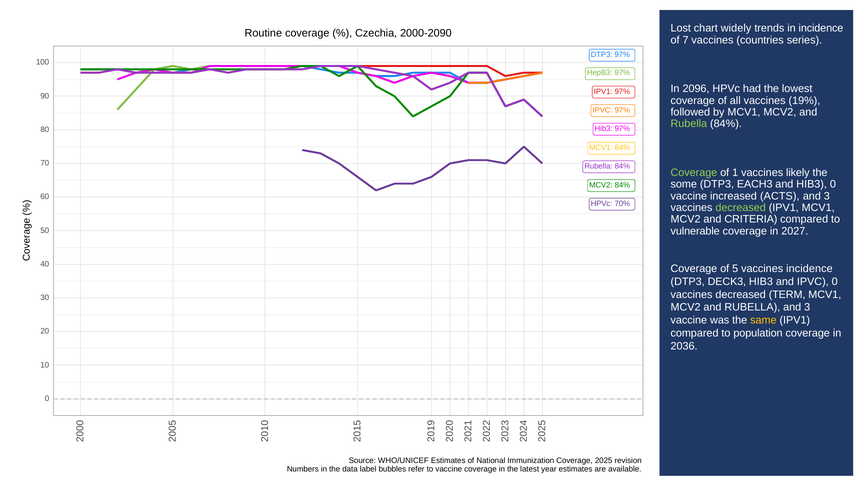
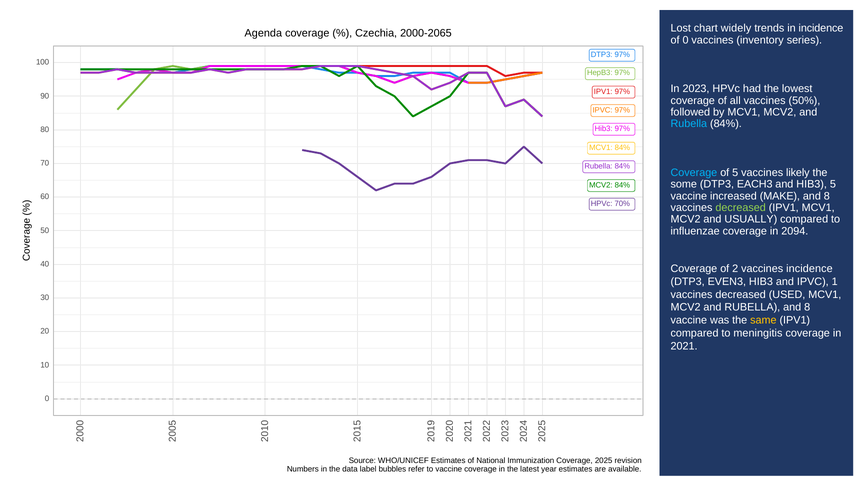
Routine: Routine -> Agenda
2000-2090: 2000-2090 -> 2000-2065
of 7: 7 -> 0
countries: countries -> inventory
2096: 2096 -> 2023
19%: 19% -> 50%
Rubella at (689, 124) colour: light green -> light blue
Coverage at (694, 173) colour: light green -> light blue
of 1: 1 -> 5
HIB3 0: 0 -> 5
ACTS: ACTS -> MAKE
3 at (827, 196): 3 -> 8
CRITERIA: CRITERIA -> USUALLY
vulnerable: vulnerable -> influenzae
2027: 2027 -> 2094
of 5: 5 -> 2
DECK3: DECK3 -> EVEN3
IPVC 0: 0 -> 1
TERM: TERM -> USED
RUBELLA and 3: 3 -> 8
population: population -> meningitis
2036: 2036 -> 2021
